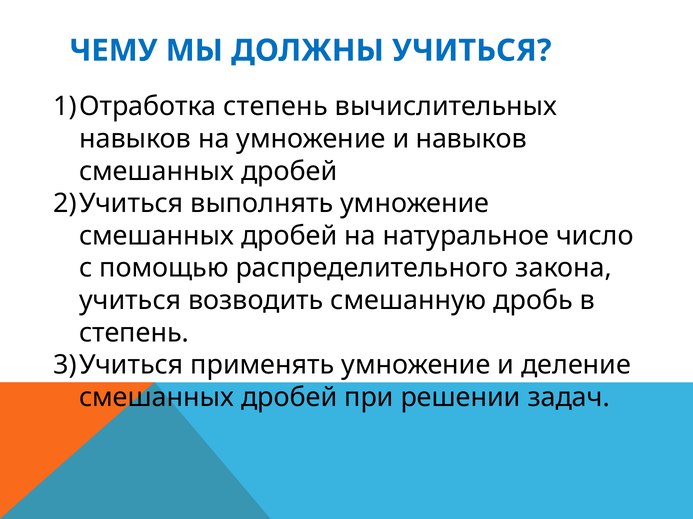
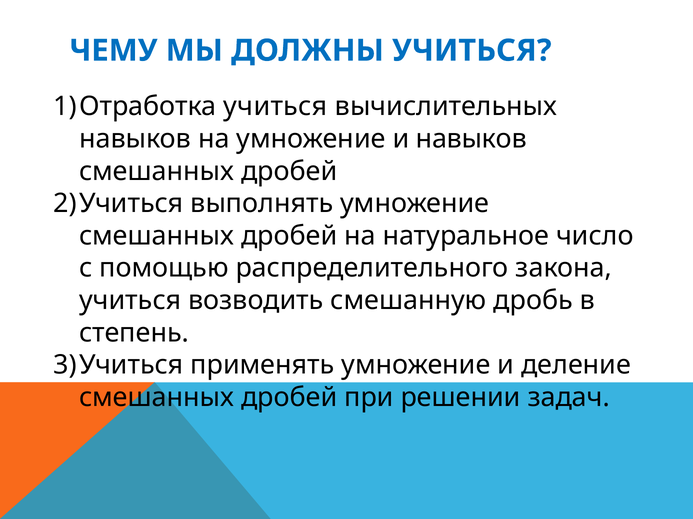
степень at (276, 107): степень -> учиться
